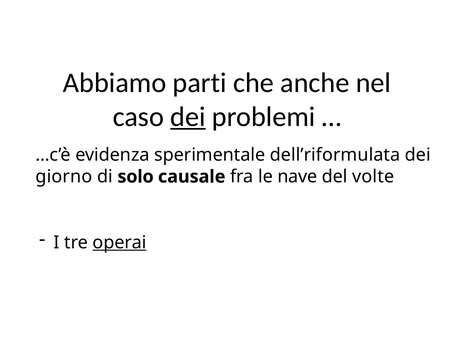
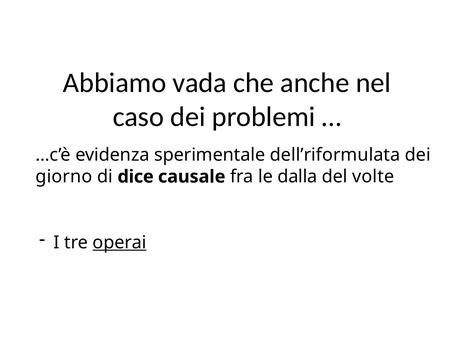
parti: parti -> vada
dei at (188, 117) underline: present -> none
solo: solo -> dice
nave: nave -> dalla
